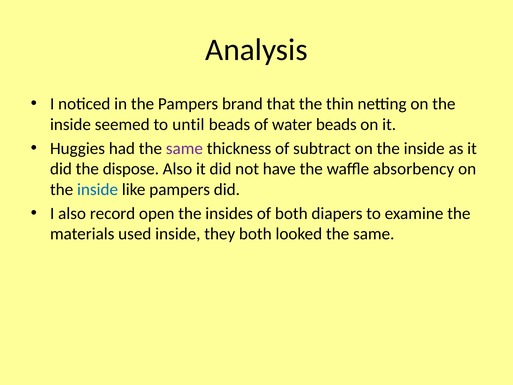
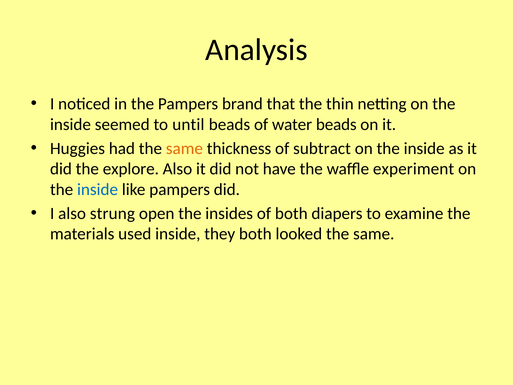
same at (184, 148) colour: purple -> orange
dispose: dispose -> explore
absorbency: absorbency -> experiment
record: record -> strung
